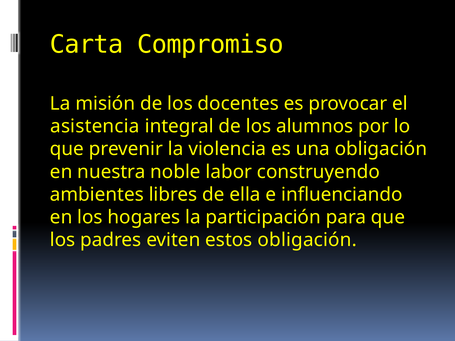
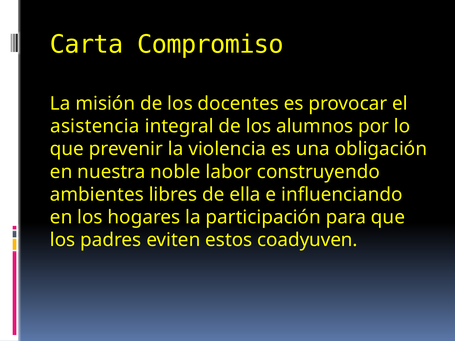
estos obligación: obligación -> coadyuven
